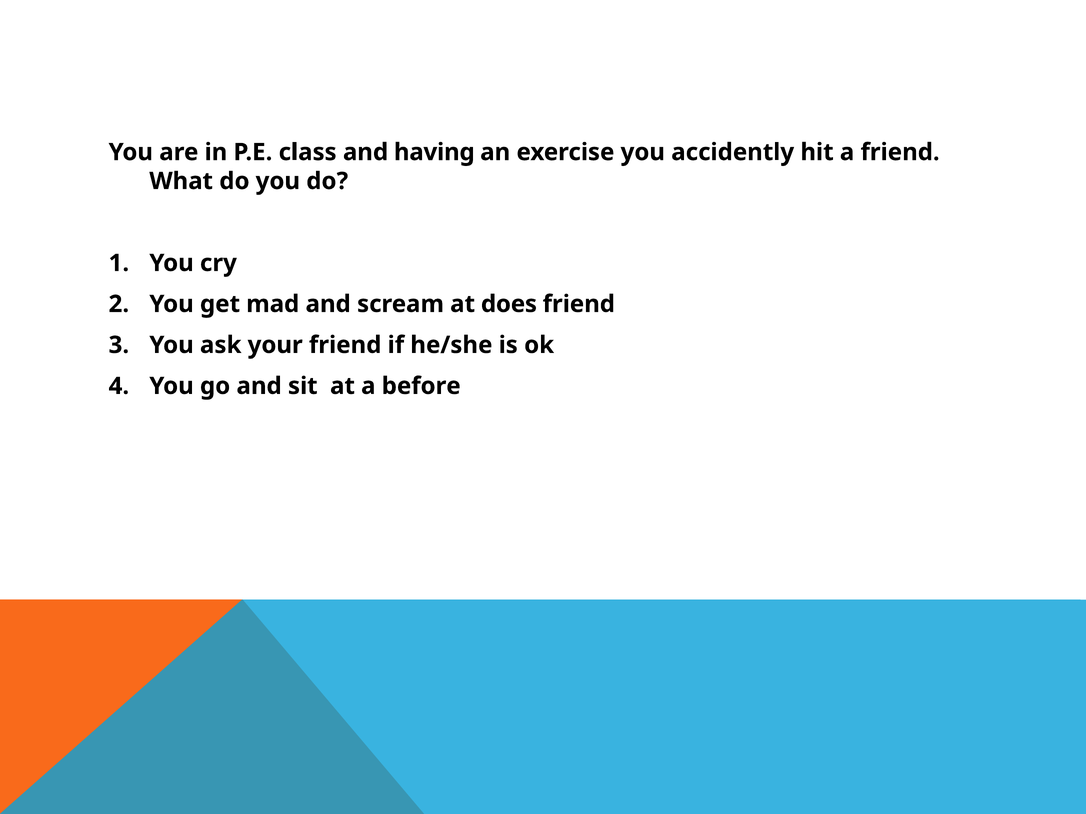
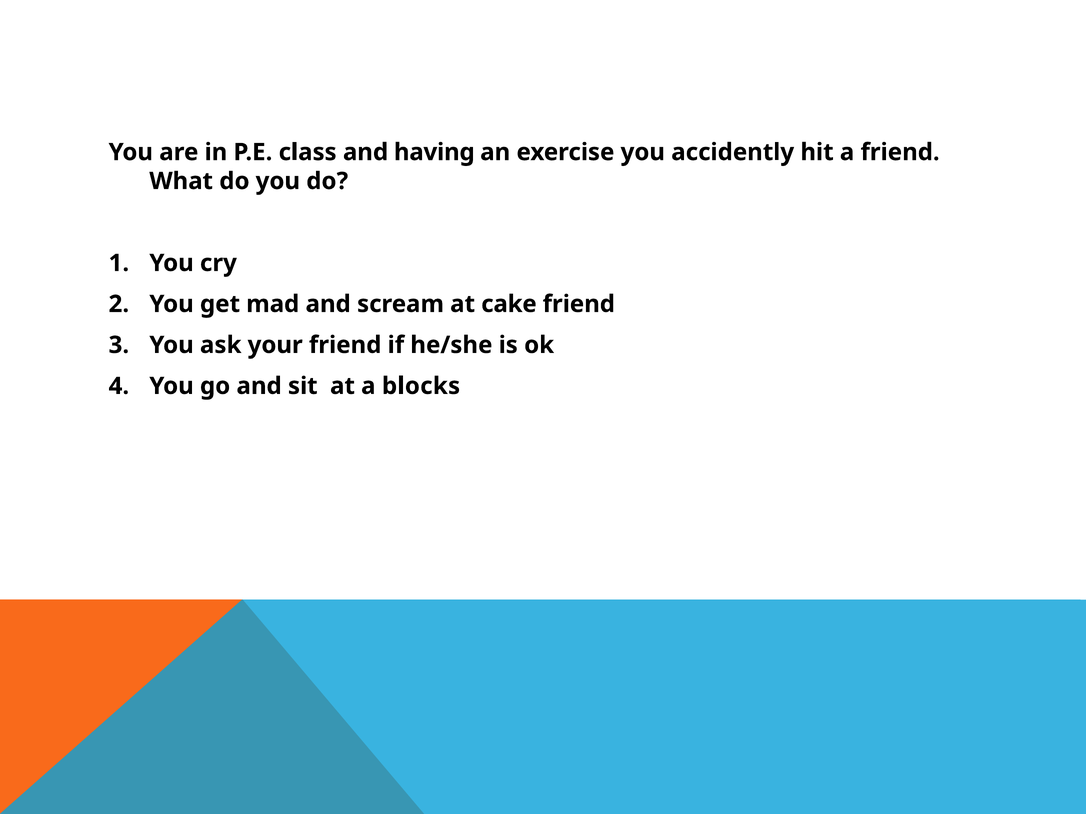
does: does -> cake
before: before -> blocks
